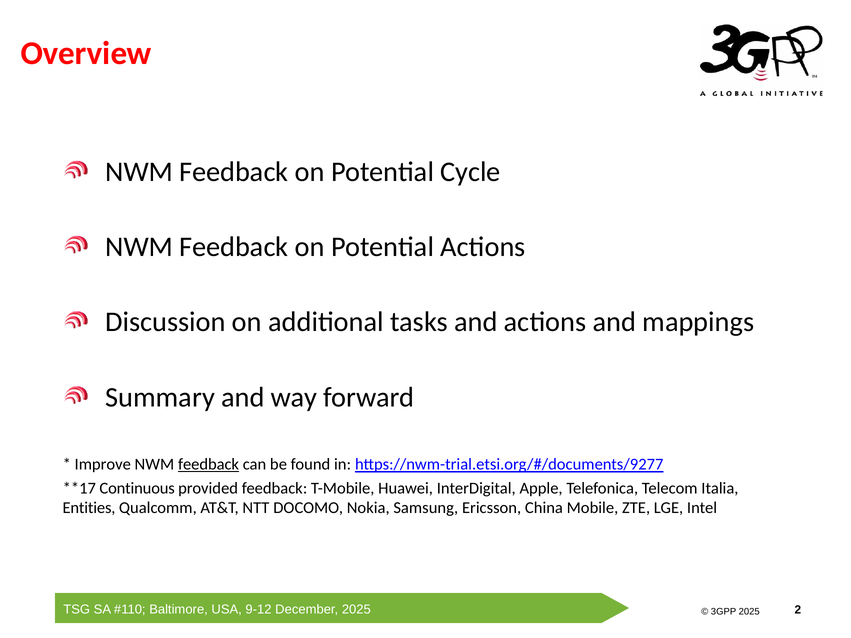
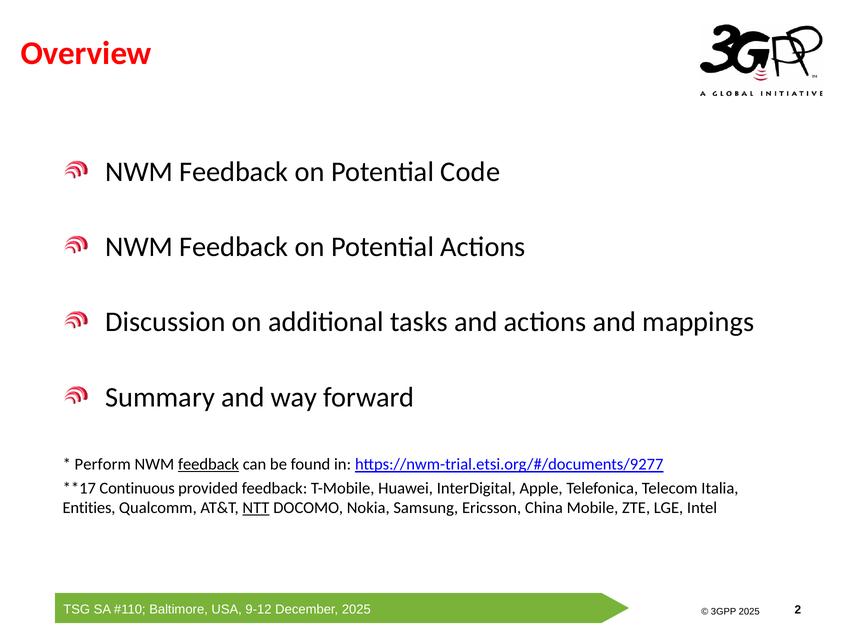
Cycle: Cycle -> Code
Improve: Improve -> Perform
NTT underline: none -> present
